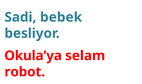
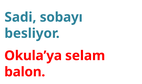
bebek: bebek -> sobayı
robot: robot -> balon
